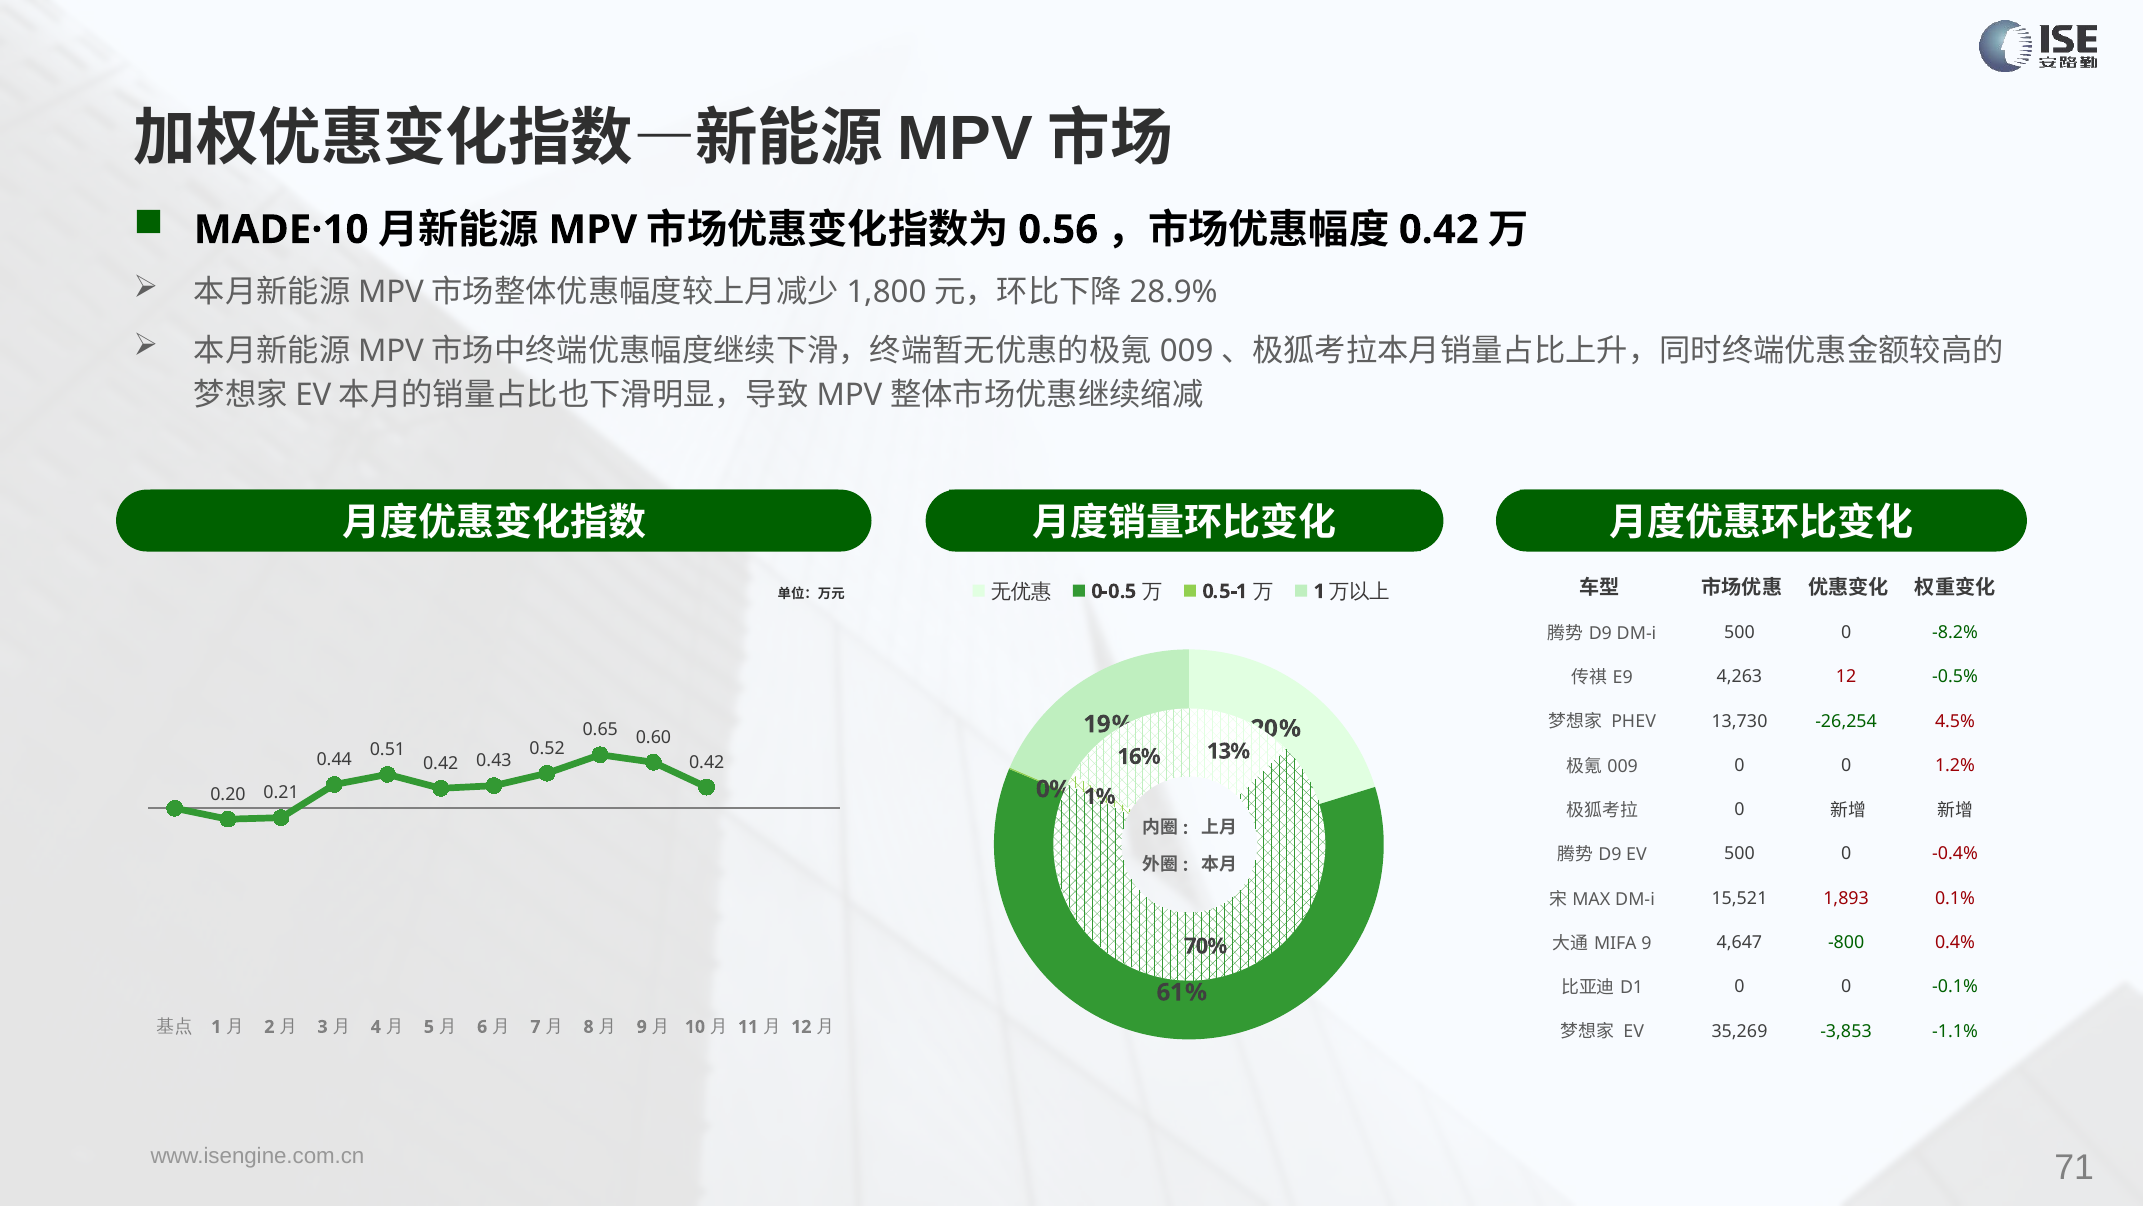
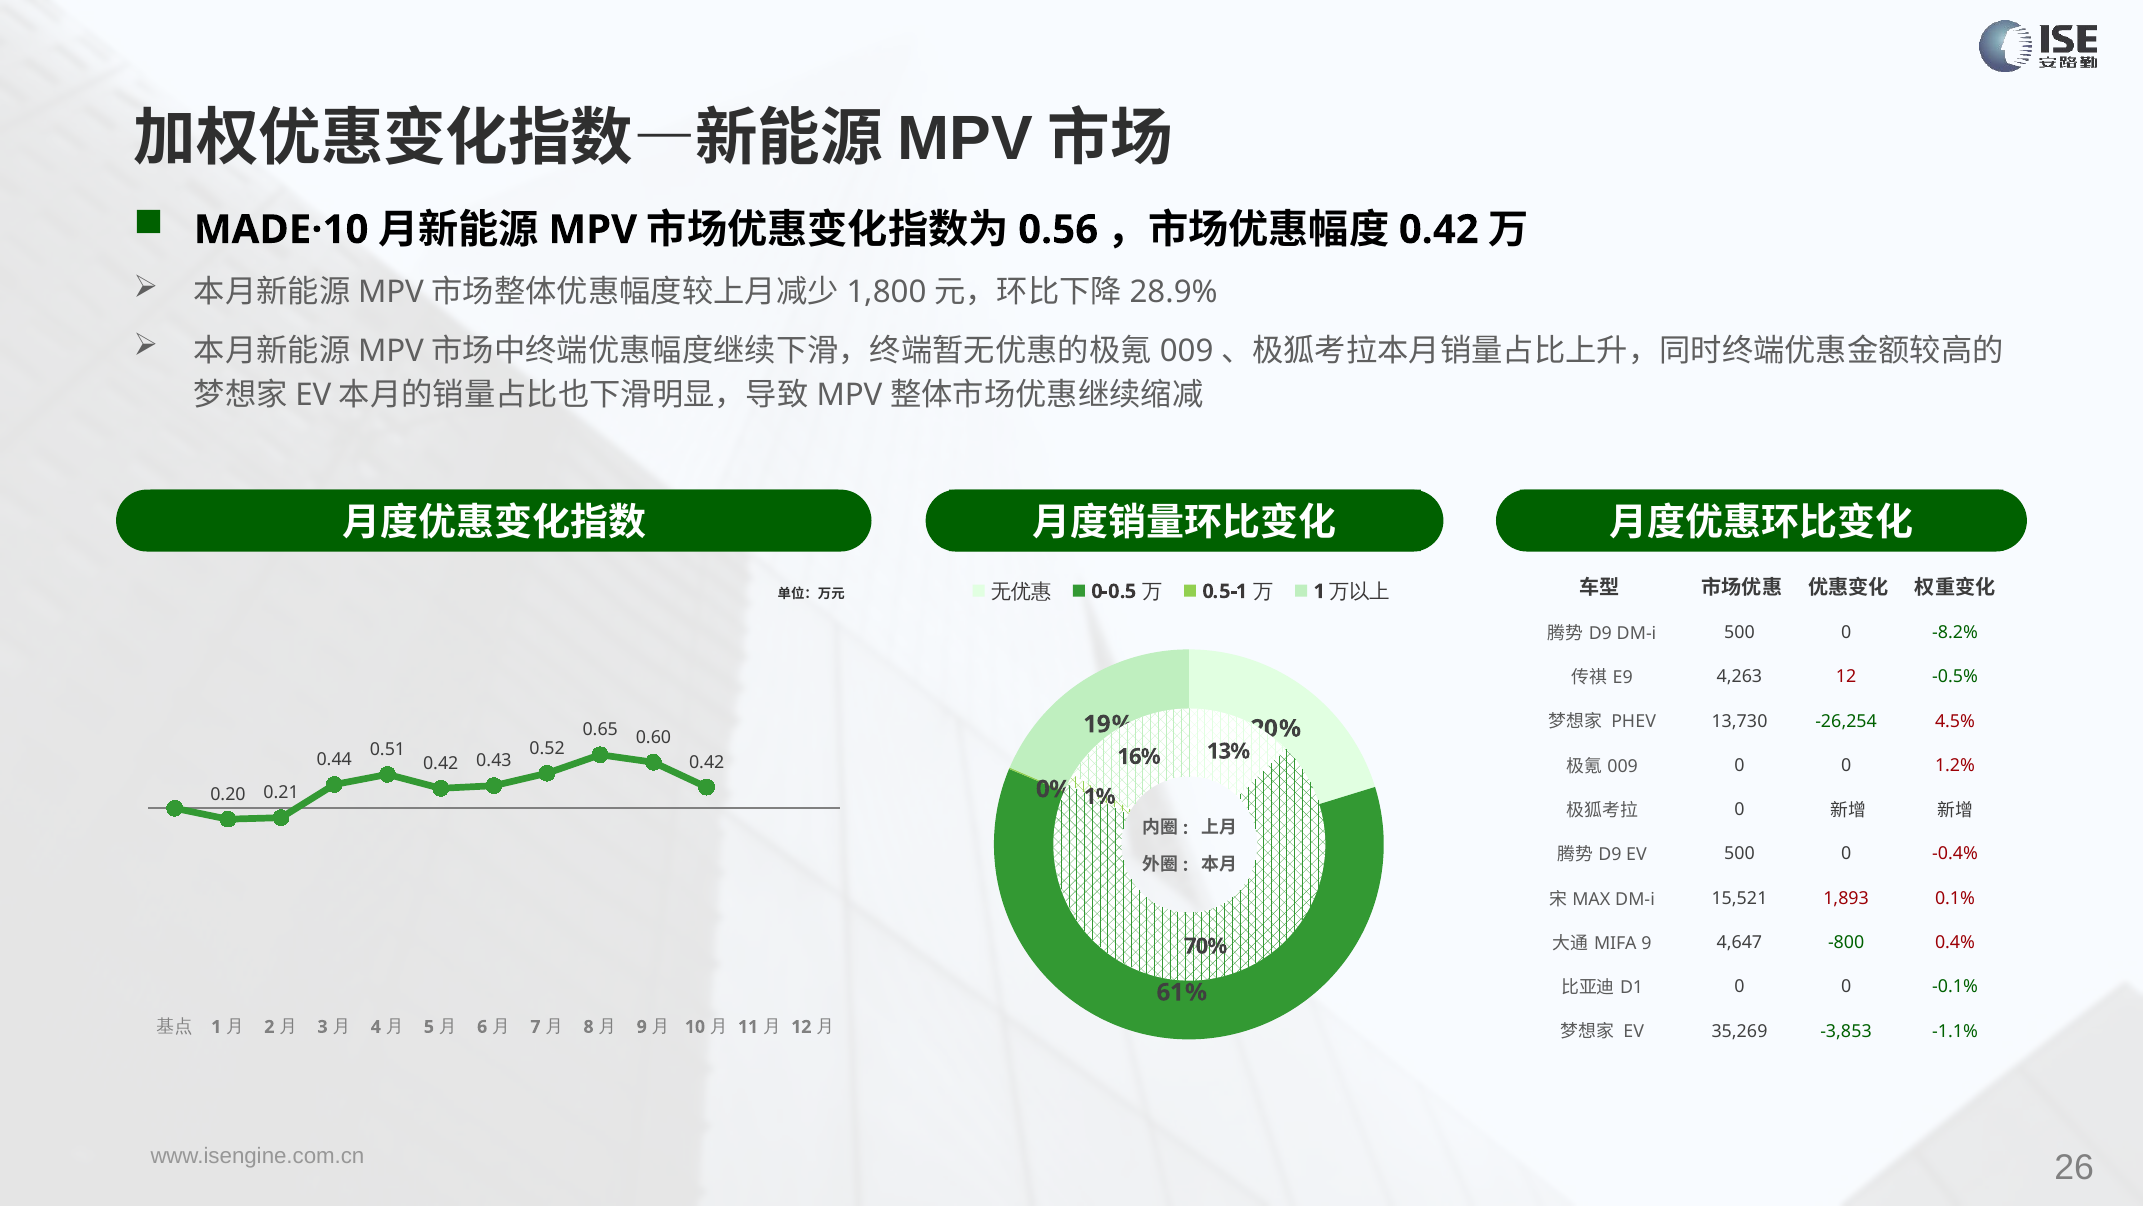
71: 71 -> 26
